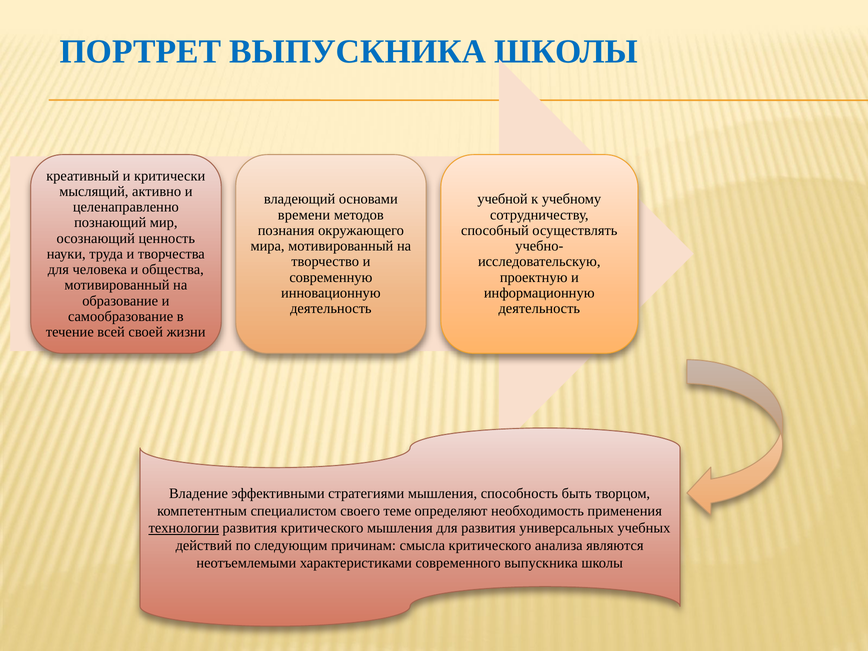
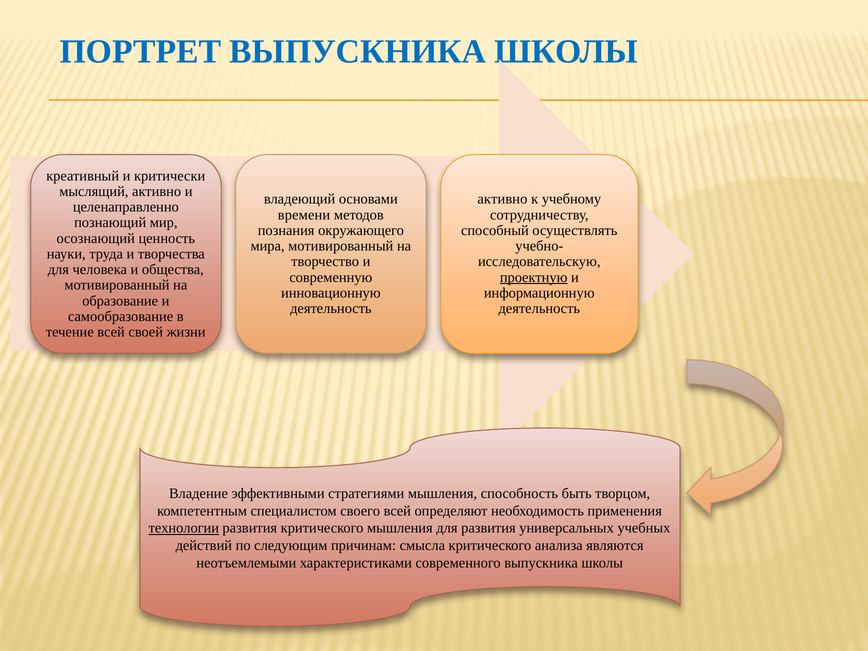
учебной at (503, 199): учебной -> активно
проектную underline: none -> present
своего теме: теме -> всей
